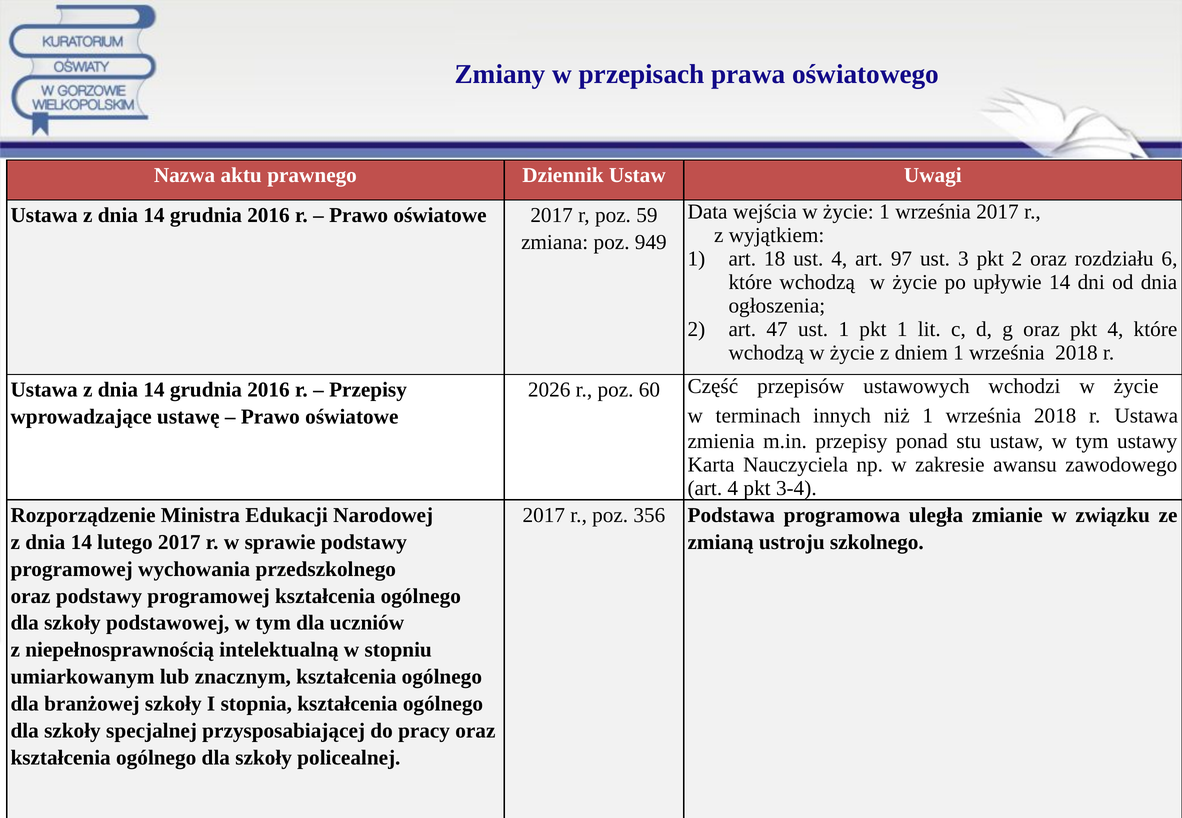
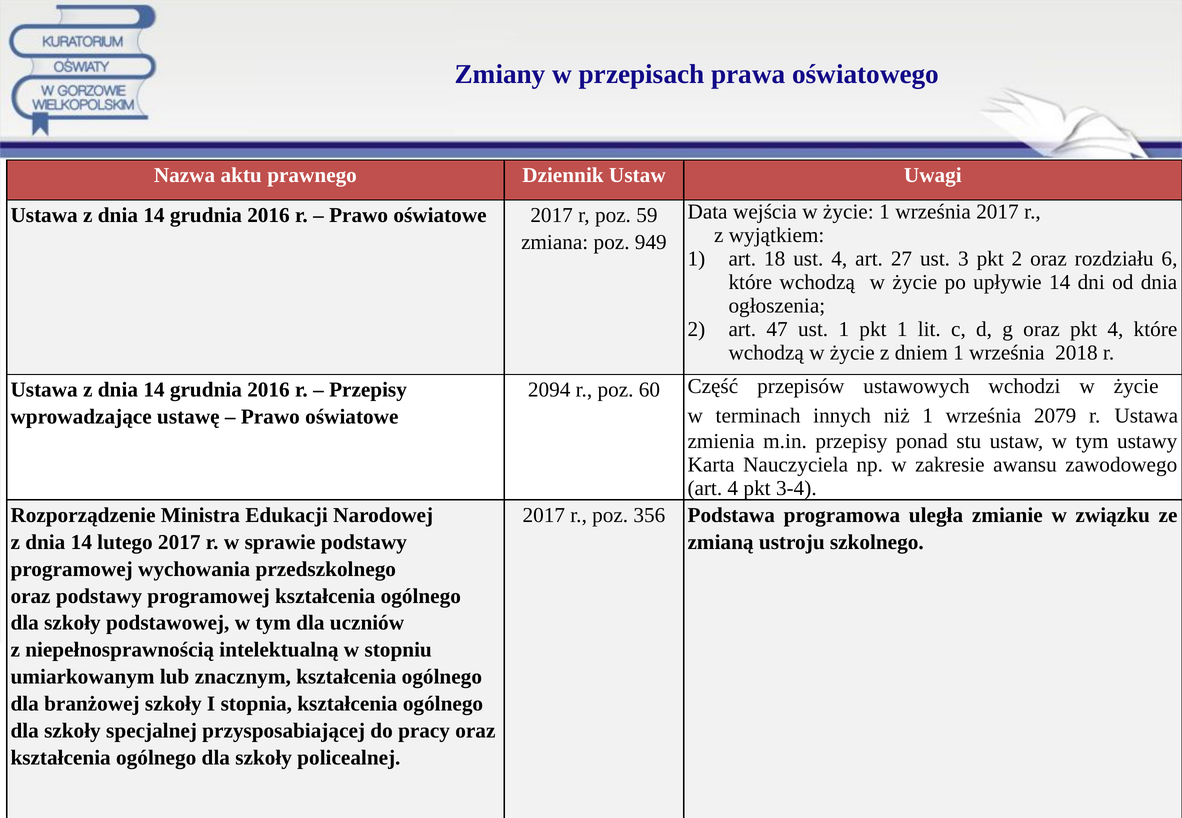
97: 97 -> 27
2026: 2026 -> 2094
niż 1 września 2018: 2018 -> 2079
